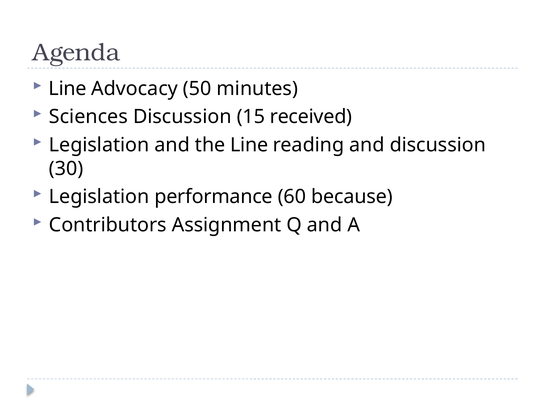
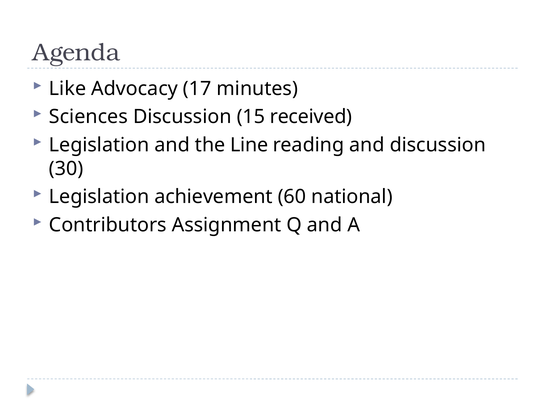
Line at (68, 89): Line -> Like
50: 50 -> 17
performance: performance -> achievement
because: because -> national
